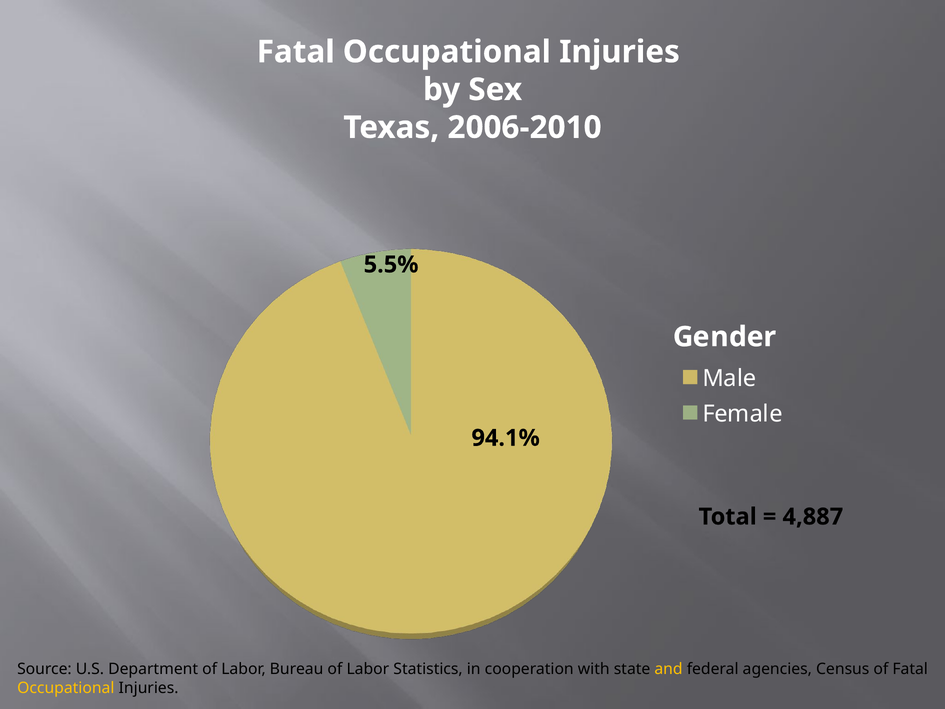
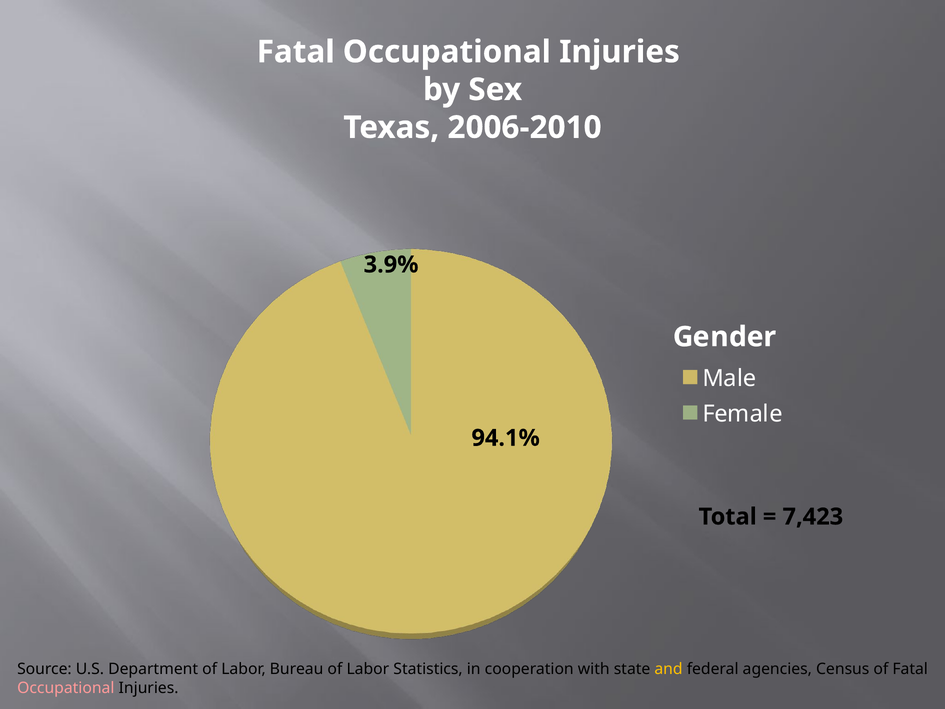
5.5%: 5.5% -> 3.9%
4,887: 4,887 -> 7,423
Occupational at (66, 688) colour: yellow -> pink
